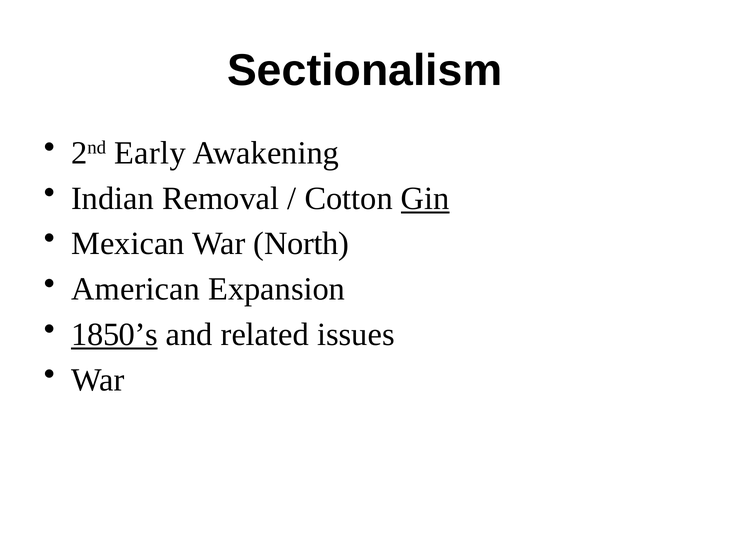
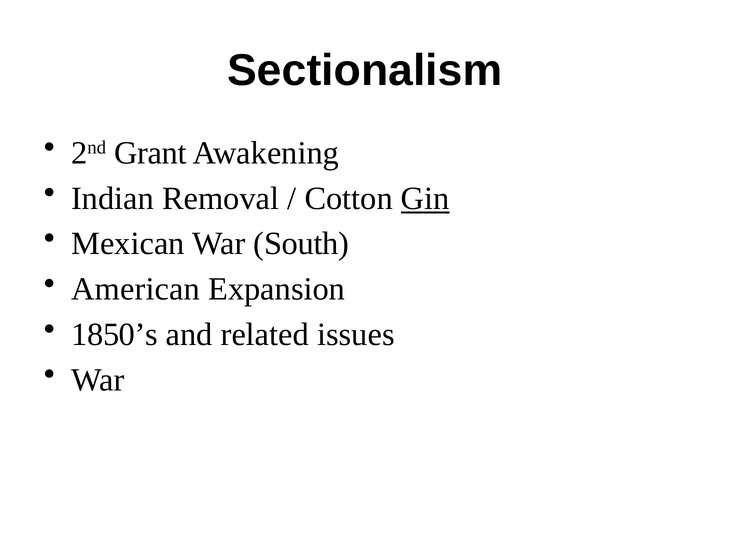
Early: Early -> Grant
North: North -> South
1850’s underline: present -> none
